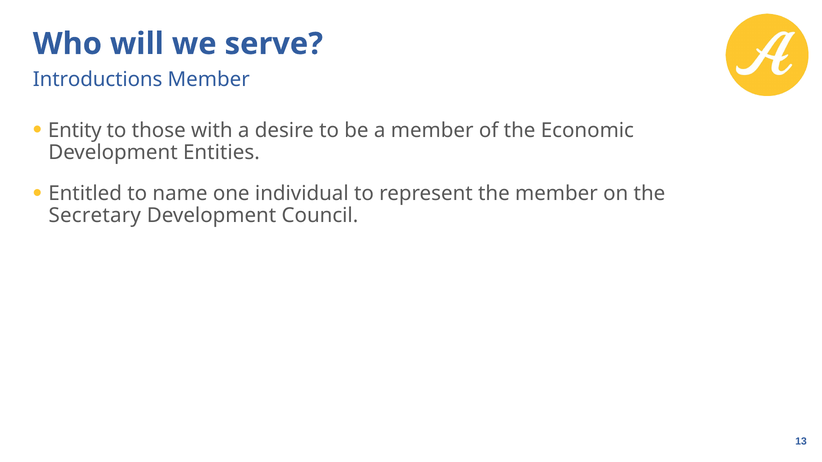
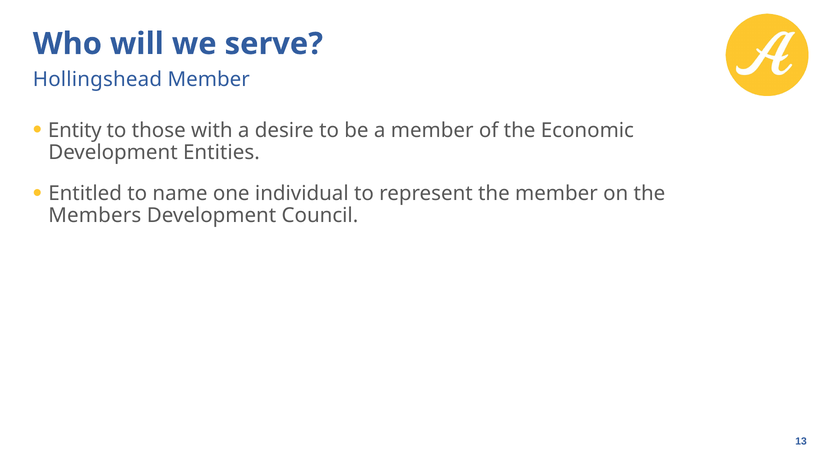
Introductions: Introductions -> Hollingshead
Secretary: Secretary -> Members
